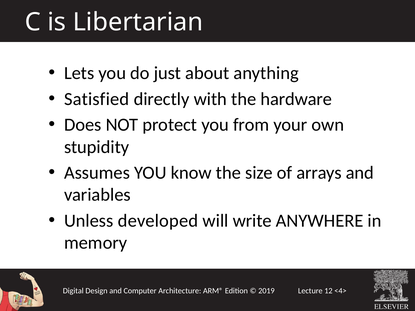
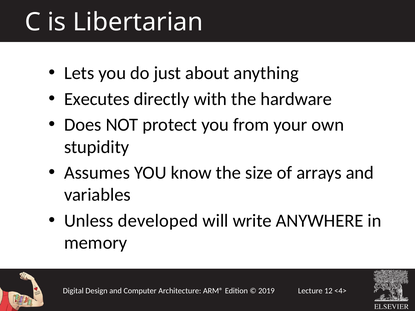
Satisfied: Satisfied -> Executes
